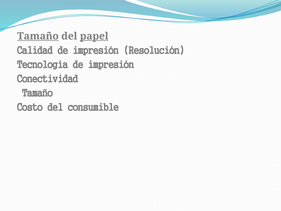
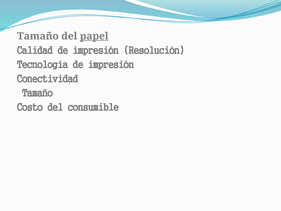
Tamaño at (38, 36) underline: present -> none
